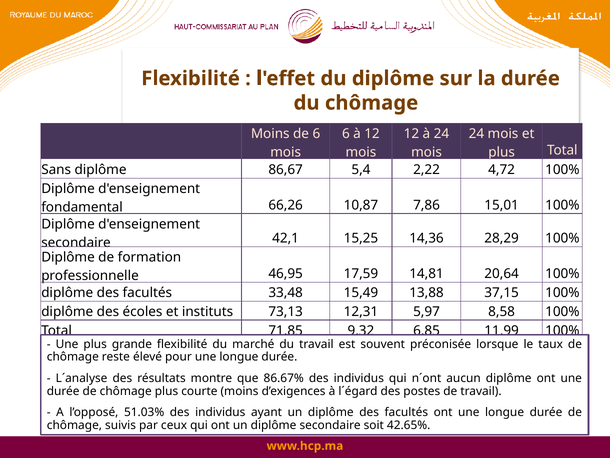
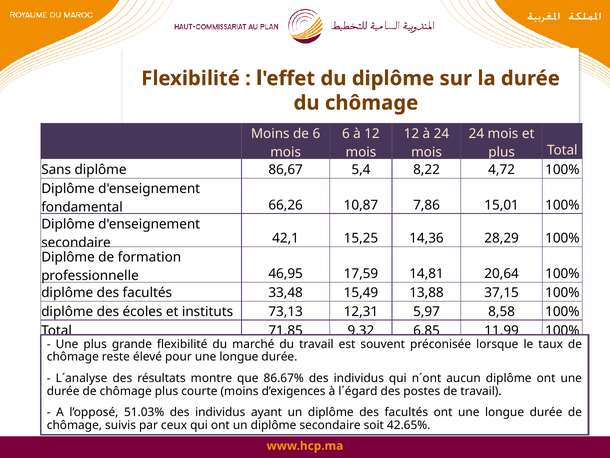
2,22: 2,22 -> 8,22
